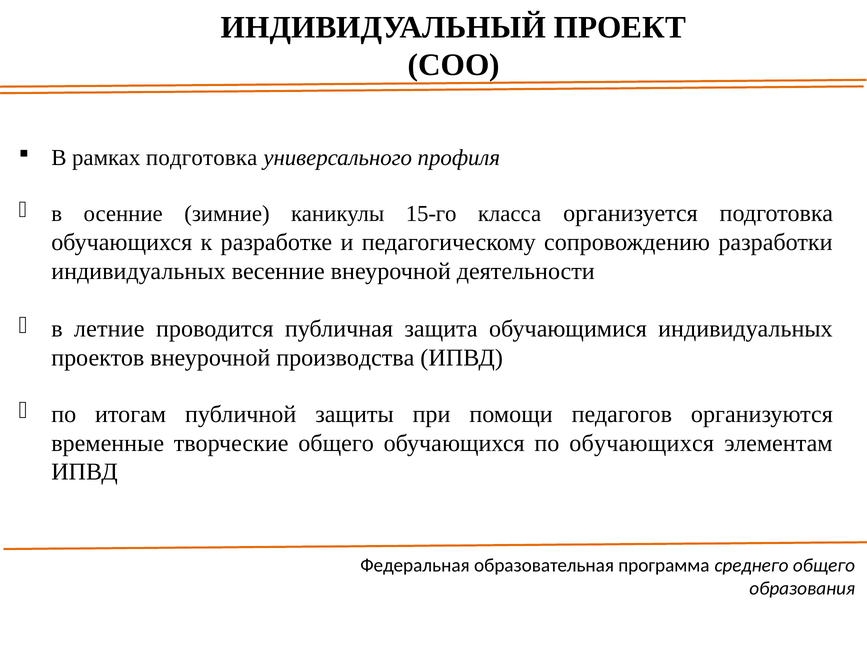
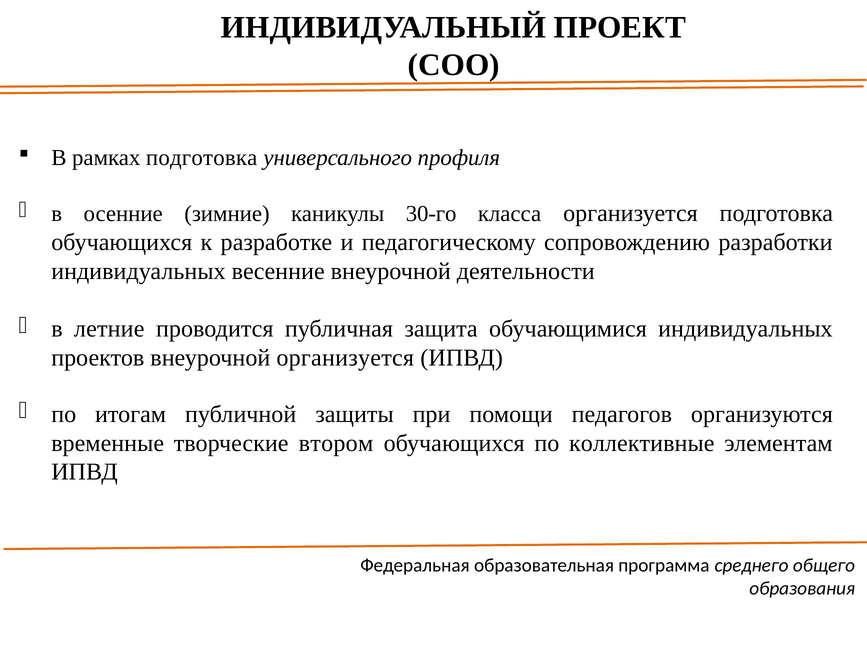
15-го: 15-го -> 30-го
внеурочной производства: производства -> организуется
творческие общего: общего -> втором
по обучающихся: обучающихся -> коллективные
